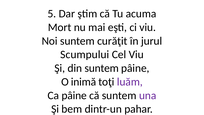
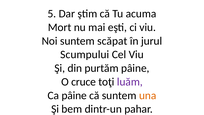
curăţit: curăţit -> scăpat
din suntem: suntem -> purtăm
inimă: inimă -> cruce
una colour: purple -> orange
